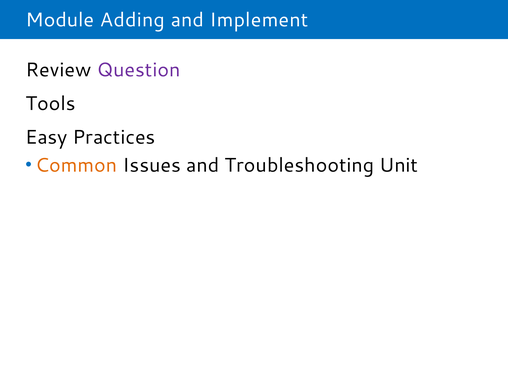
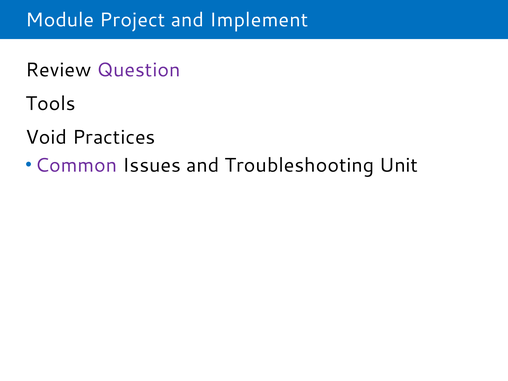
Adding: Adding -> Project
Easy: Easy -> Void
Common colour: orange -> purple
